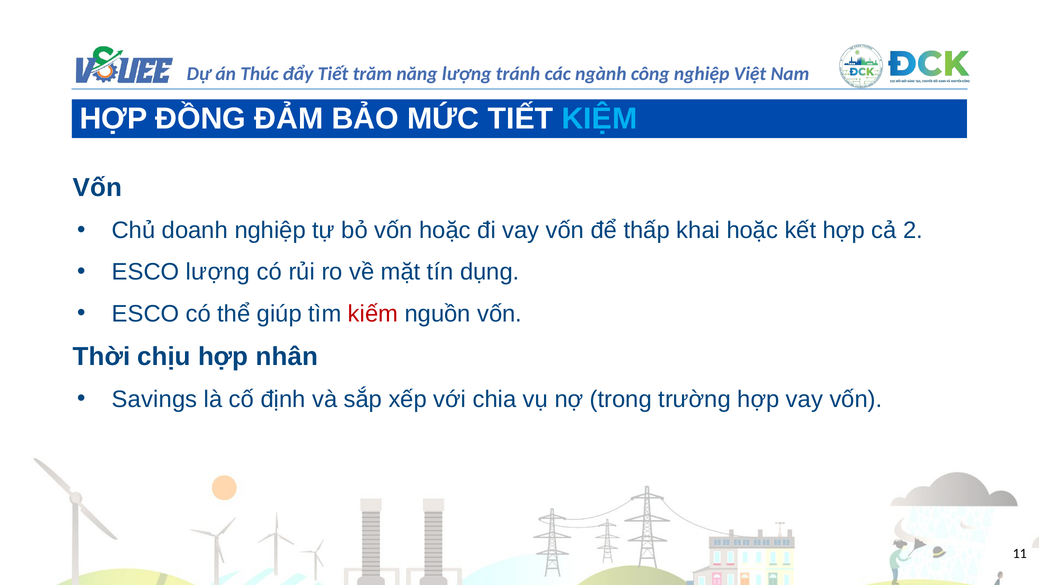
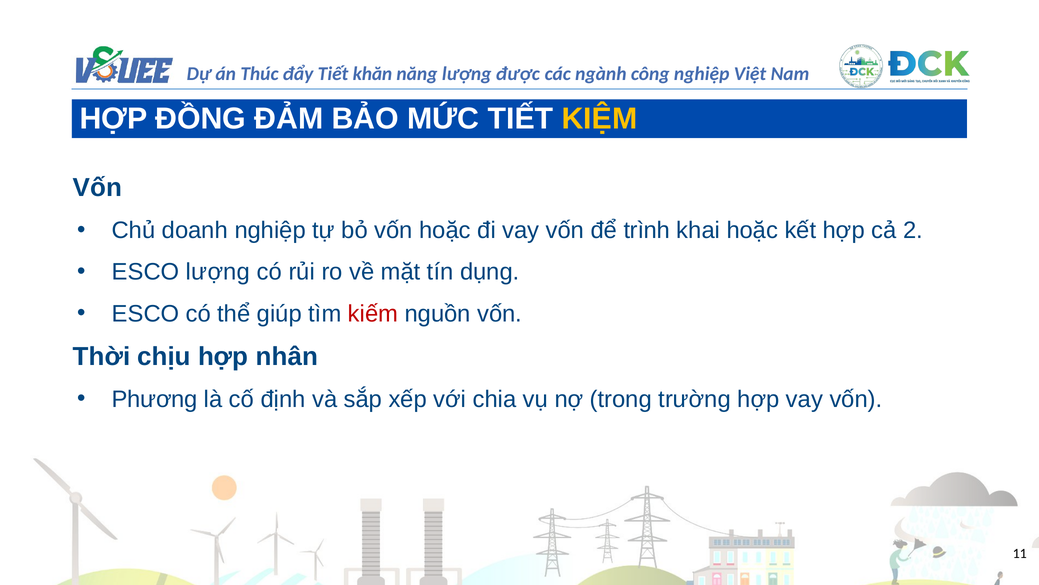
trăm: trăm -> khăn
tránh: tránh -> được
KIỆM colour: light blue -> yellow
thấp: thấp -> trình
Savings: Savings -> Phương
